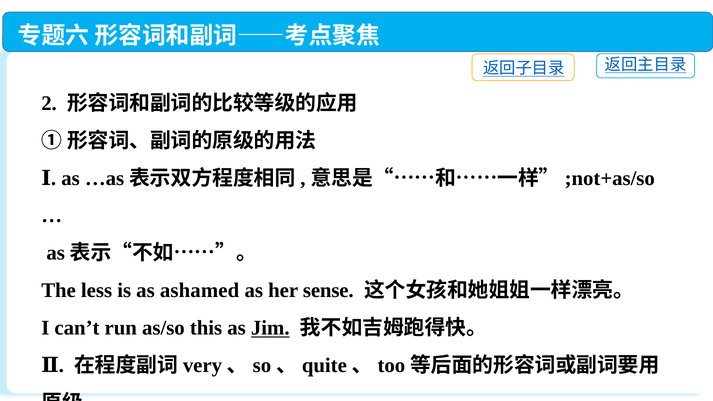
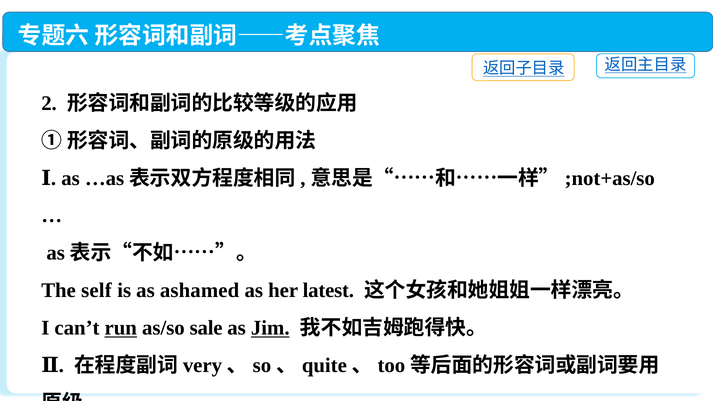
less: less -> self
sense: sense -> latest
run underline: none -> present
as/so this: this -> sale
